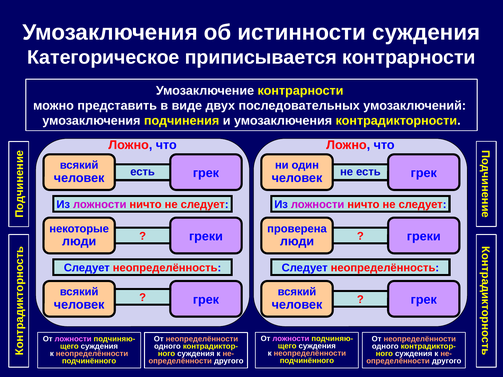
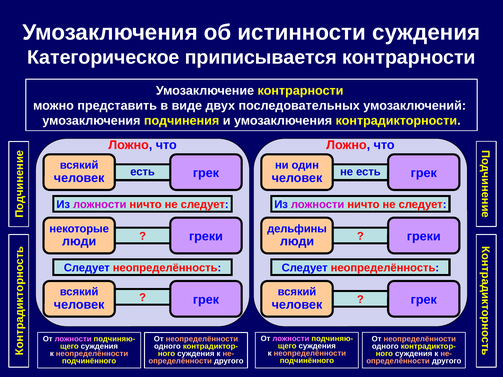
проверена: проверена -> дельфины
